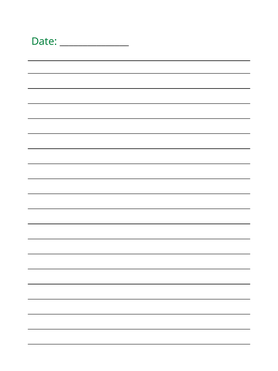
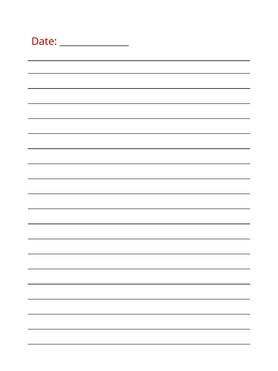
Date colour: green -> red
